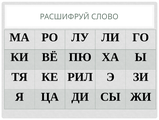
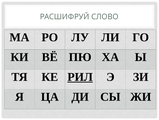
РИЛ underline: none -> present
